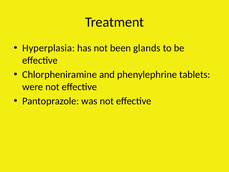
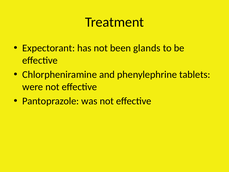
Hyperplasia: Hyperplasia -> Expectorant
